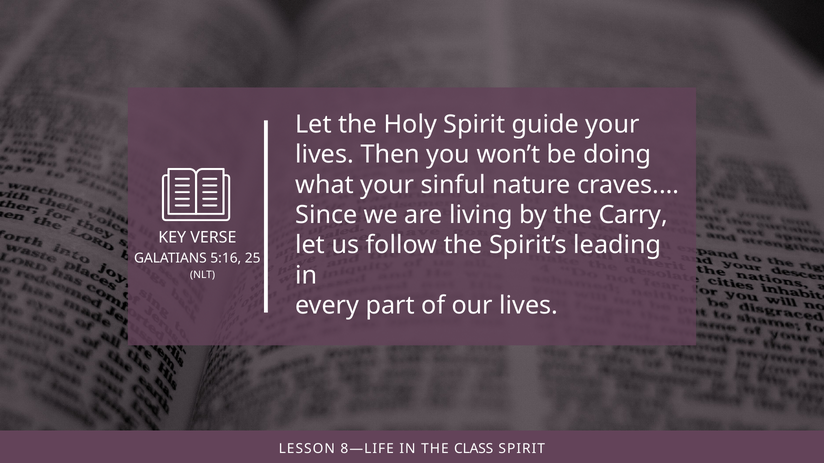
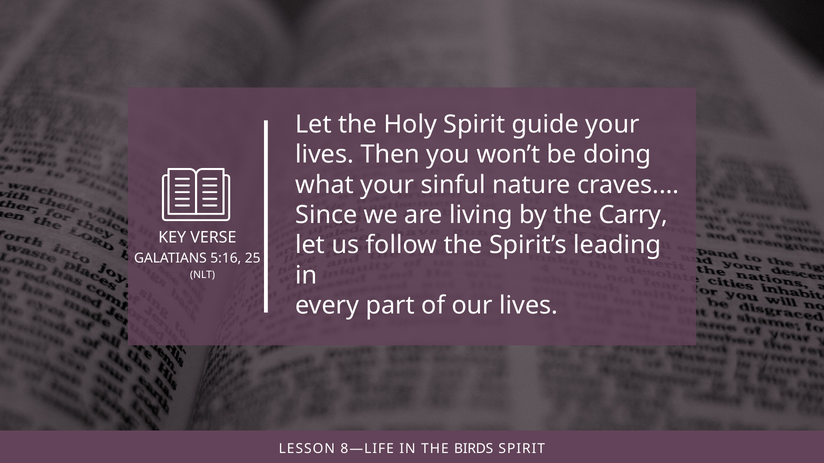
CLASS: CLASS -> BIRDS
